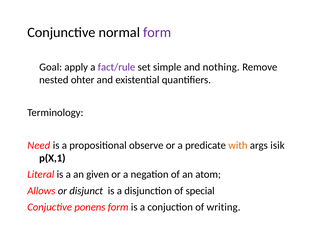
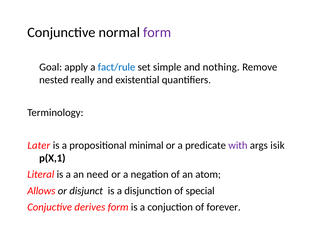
fact/rule colour: purple -> blue
ohter: ohter -> really
Need: Need -> Later
observe: observe -> minimal
with colour: orange -> purple
given: given -> need
ponens: ponens -> derives
writing: writing -> forever
